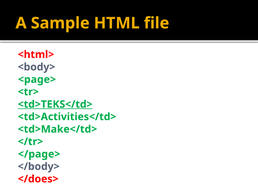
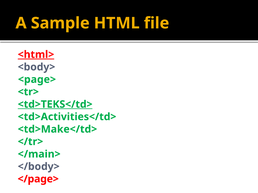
<html> underline: none -> present
</page>: </page> -> </main>
</does>: </does> -> </page>
